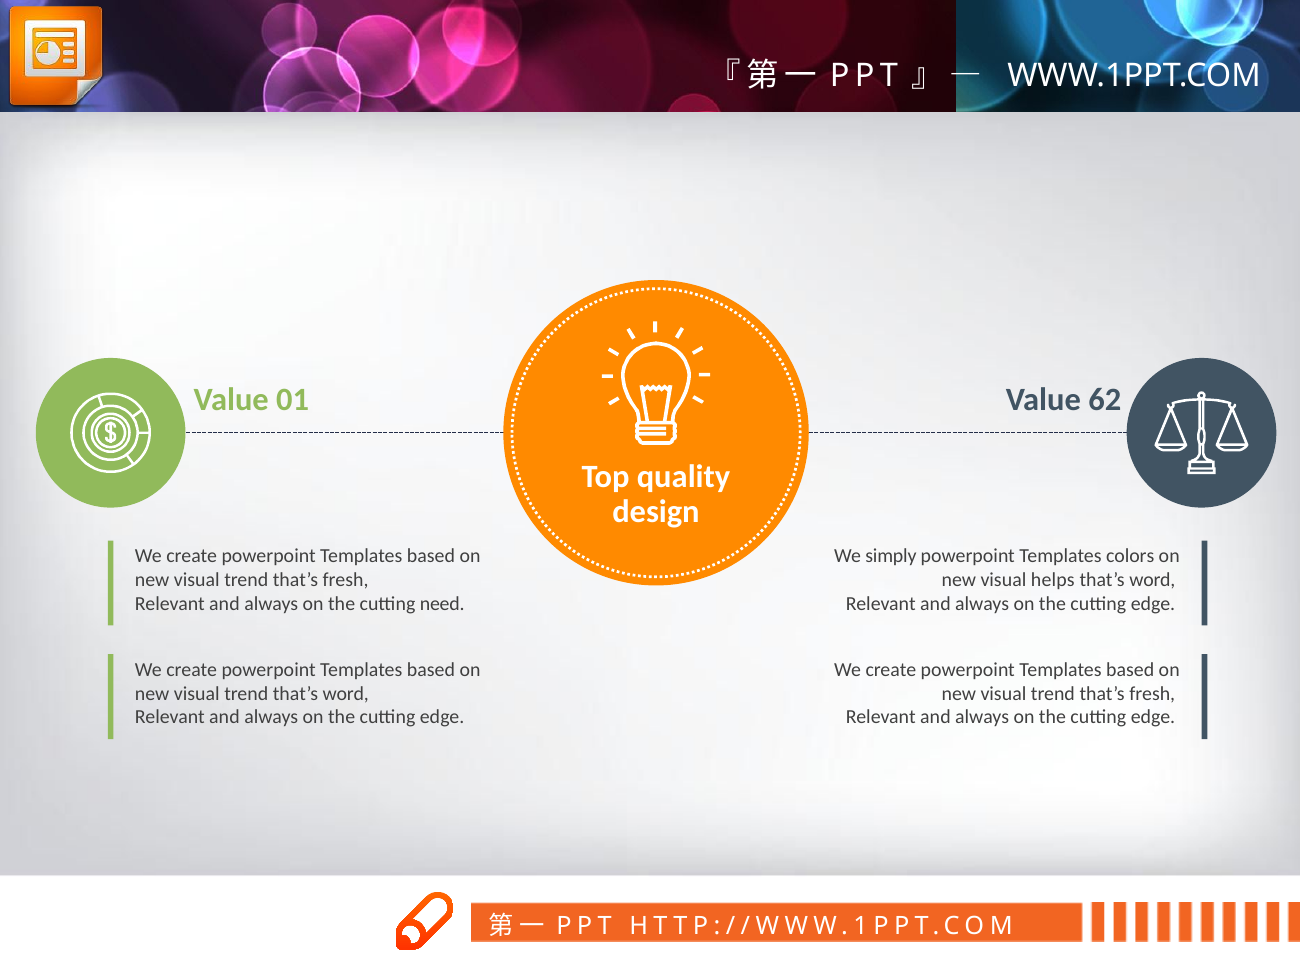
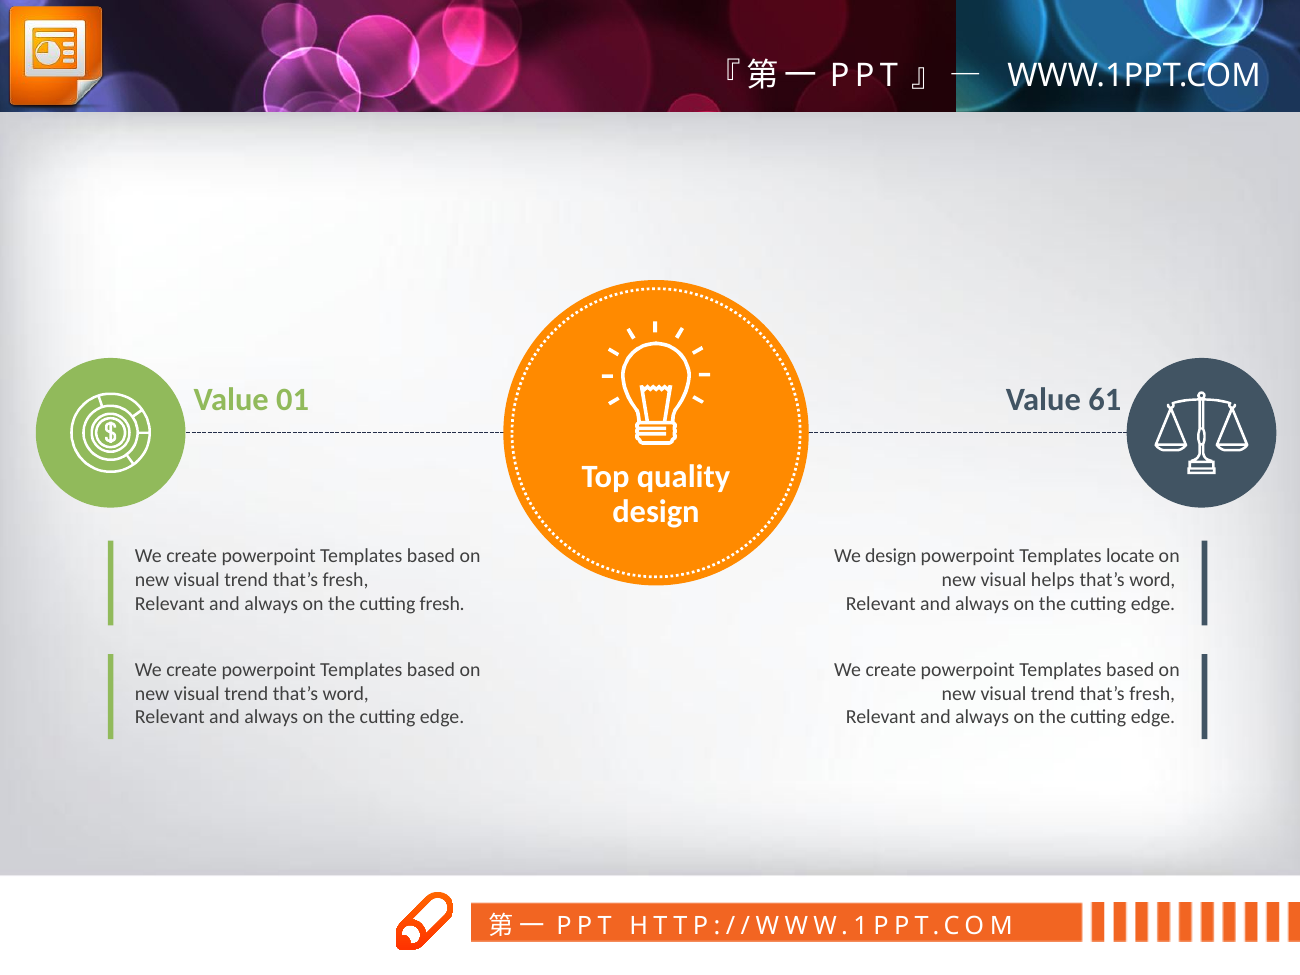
62: 62 -> 61
We simply: simply -> design
colors: colors -> locate
cutting need: need -> fresh
